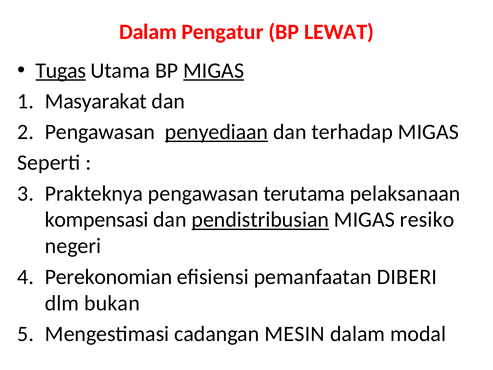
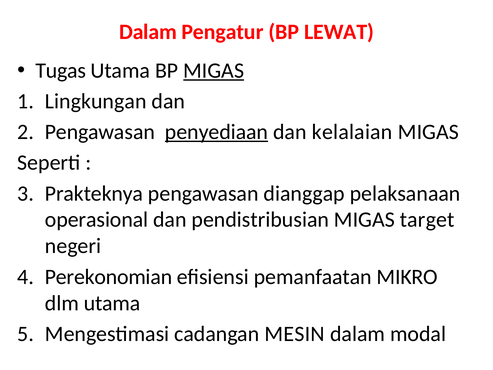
Tugas underline: present -> none
Masyarakat: Masyarakat -> Lingkungan
terhadap: terhadap -> kelalaian
terutama: terutama -> dianggap
kompensasi: kompensasi -> operasional
pendistribusian underline: present -> none
resiko: resiko -> target
DIBERI: DIBERI -> MIKRO
dlm bukan: bukan -> utama
